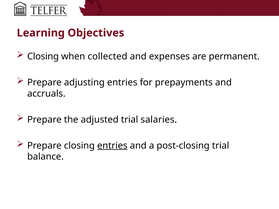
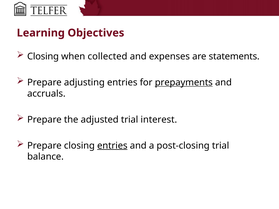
permanent: permanent -> statements
prepayments underline: none -> present
salaries: salaries -> interest
